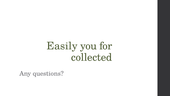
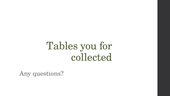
Easily: Easily -> Tables
